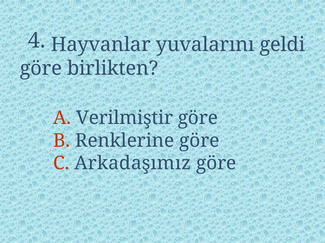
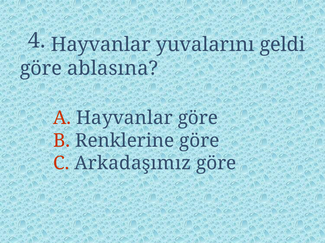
birlikten: birlikten -> ablasına
A Verilmiştir: Verilmiştir -> Hayvanlar
